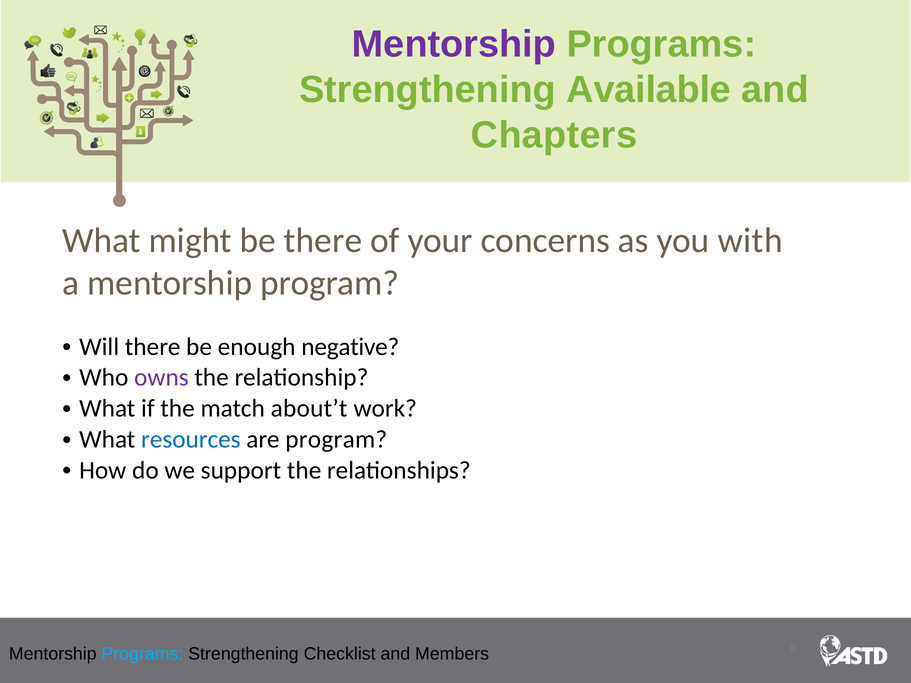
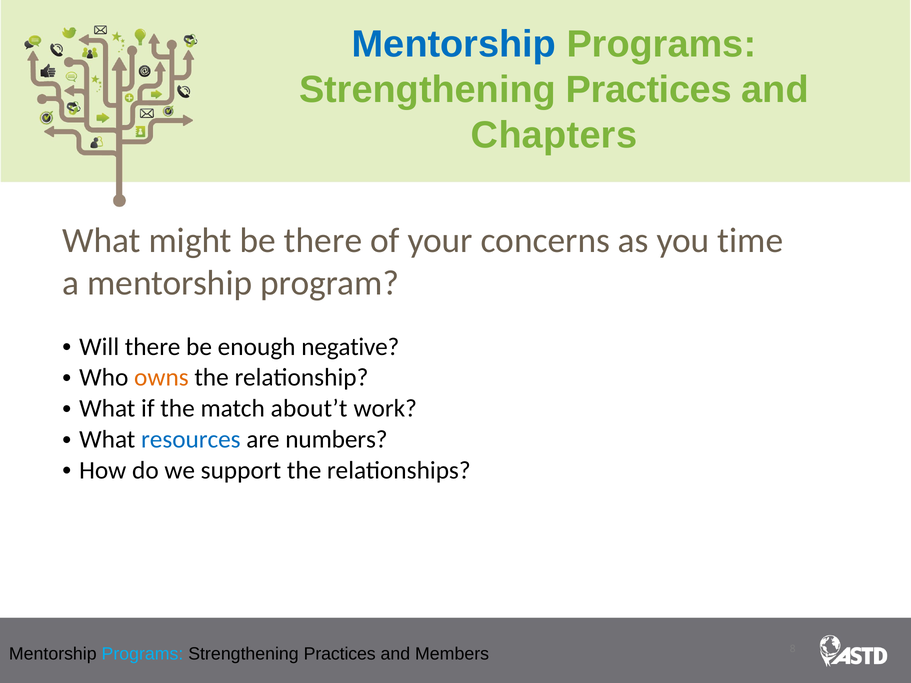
Mentorship at (454, 44) colour: purple -> blue
Available at (649, 90): Available -> Practices
with: with -> time
owns colour: purple -> orange
are program: program -> numbers
Checklist at (340, 654): Checklist -> Practices
